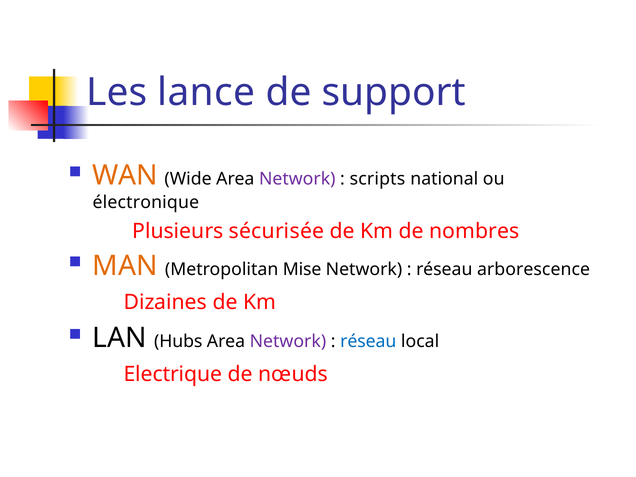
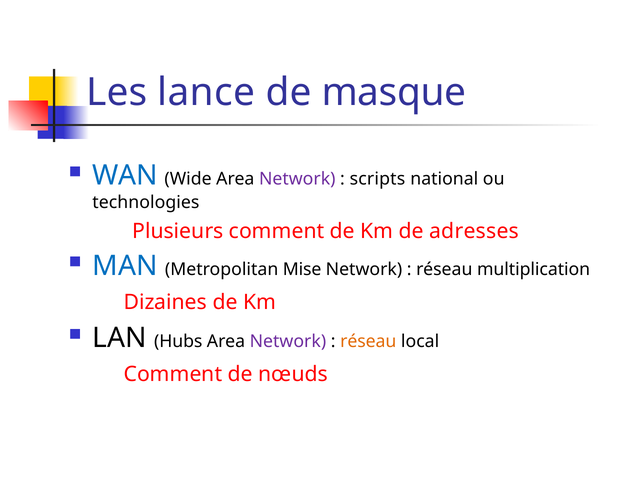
support: support -> masque
WAN colour: orange -> blue
électronique: électronique -> technologies
Plusieurs sécurisée: sécurisée -> comment
nombres: nombres -> adresses
MAN colour: orange -> blue
arborescence: arborescence -> multiplication
réseau at (368, 342) colour: blue -> orange
Electrique at (173, 374): Electrique -> Comment
